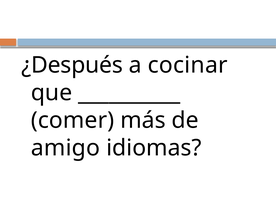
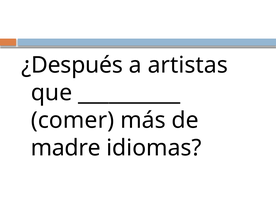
cocinar: cocinar -> artistas
amigo: amigo -> madre
